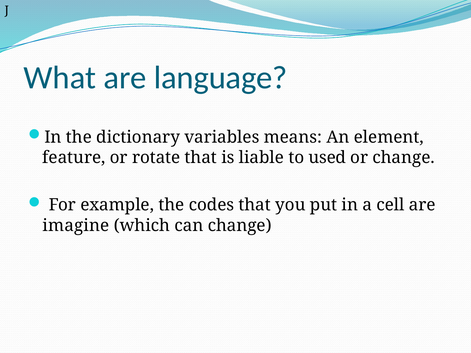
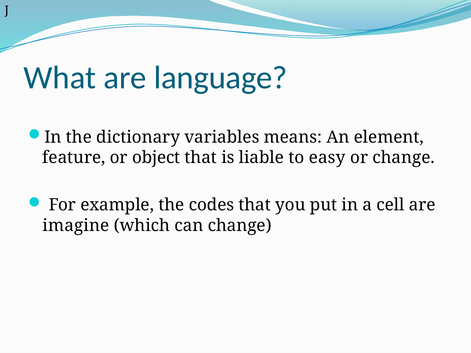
rotate: rotate -> object
used: used -> easy
